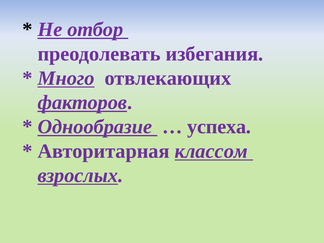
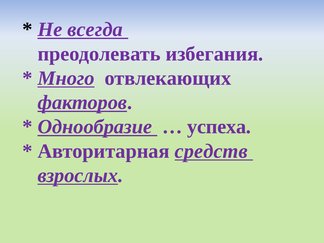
отбор: отбор -> всегда
классом: классом -> средств
